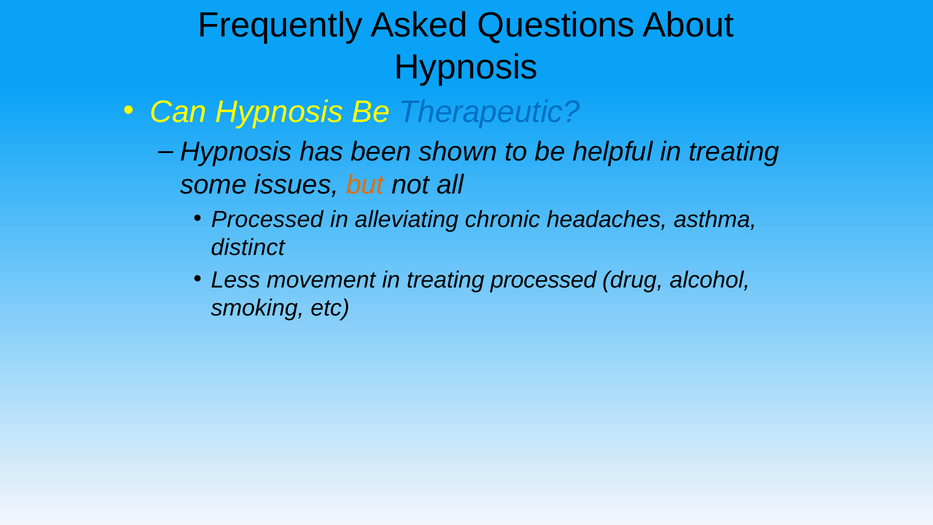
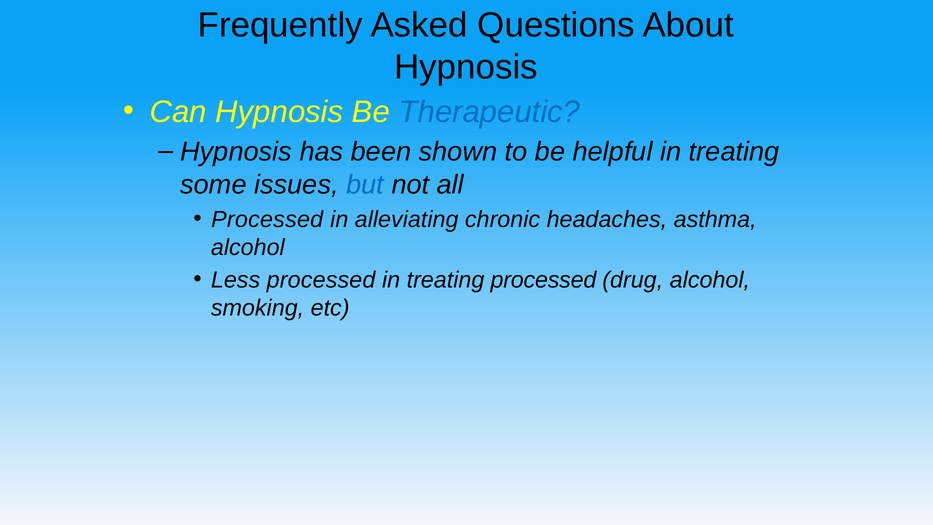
but colour: orange -> blue
distinct at (248, 247): distinct -> alcohol
Less movement: movement -> processed
